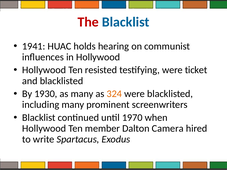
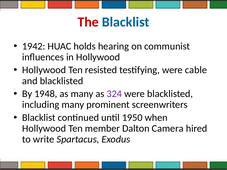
1941: 1941 -> 1942
ticket: ticket -> cable
1930: 1930 -> 1948
324 colour: orange -> purple
1970: 1970 -> 1950
